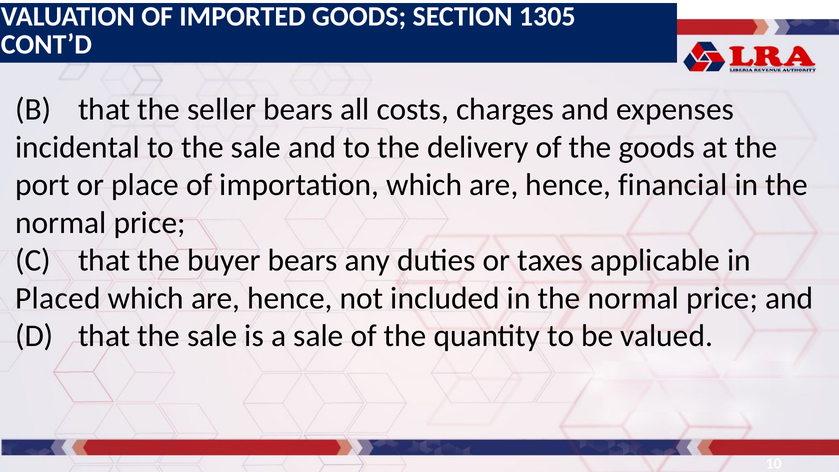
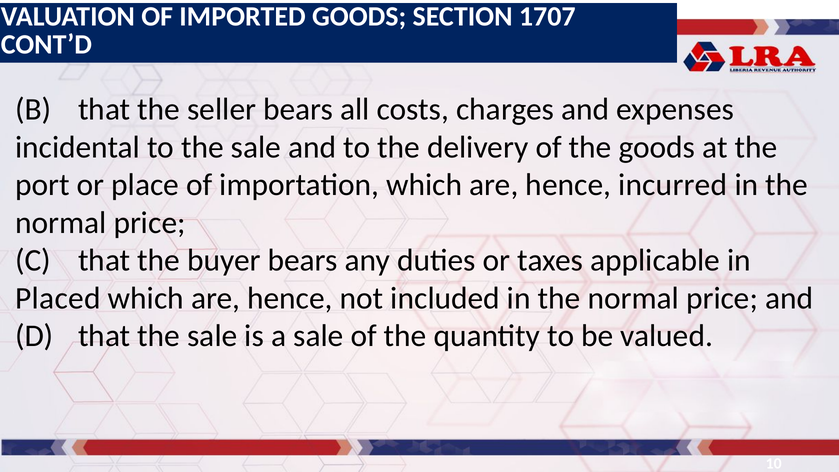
1305: 1305 -> 1707
financial: financial -> incurred
